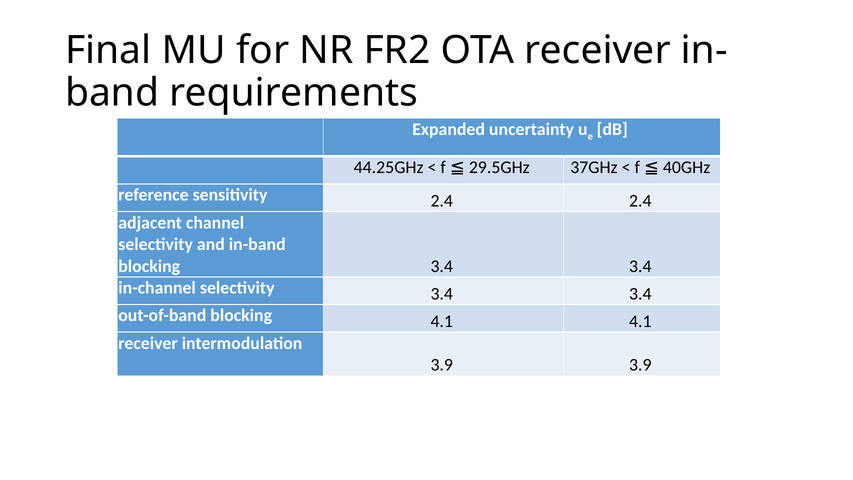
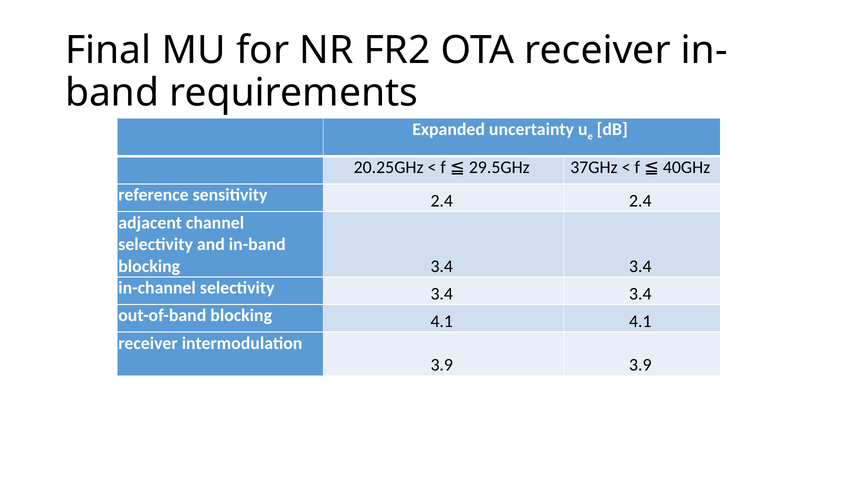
44.25GHz: 44.25GHz -> 20.25GHz
